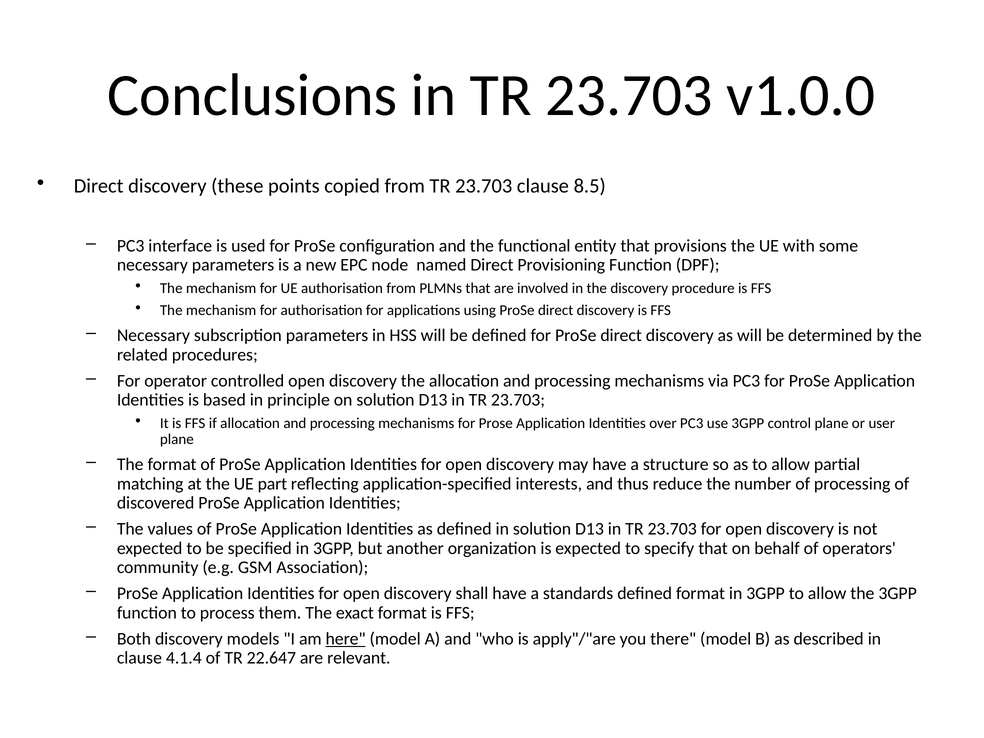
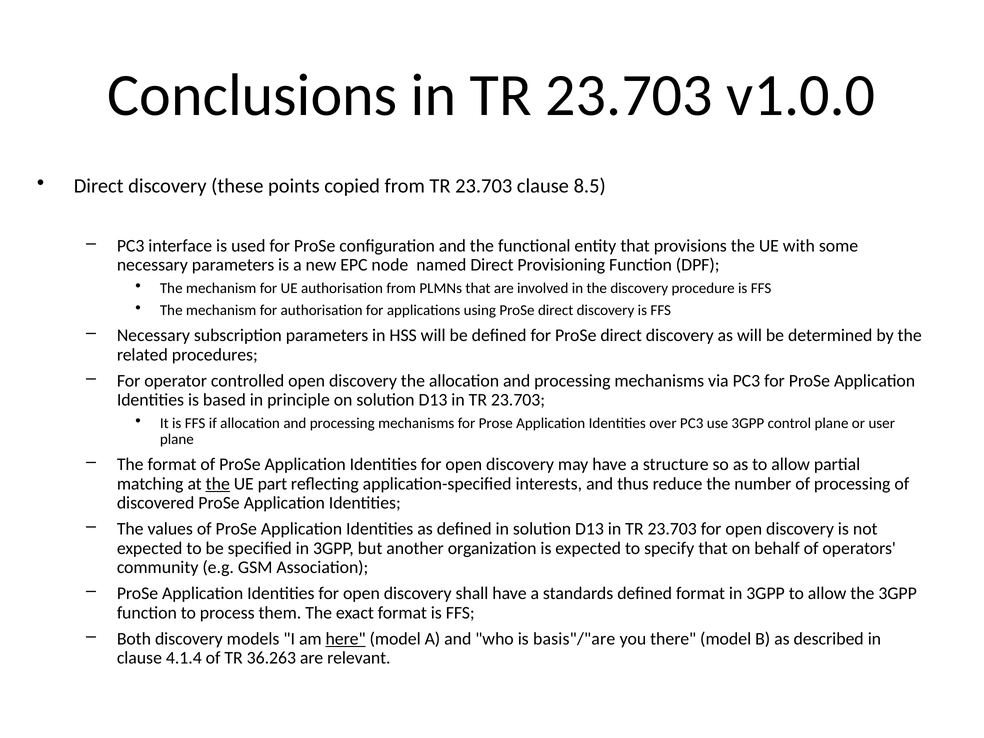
the at (218, 484) underline: none -> present
apply"/"are: apply"/"are -> basis"/"are
22.647: 22.647 -> 36.263
